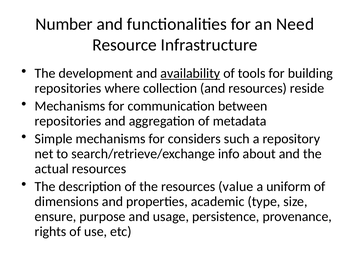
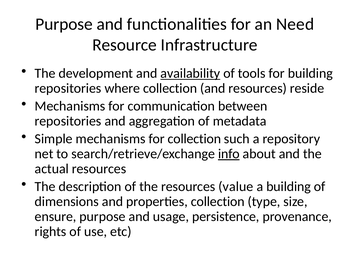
Number at (64, 24): Number -> Purpose
for considers: considers -> collection
info underline: none -> present
a uniform: uniform -> building
properties academic: academic -> collection
